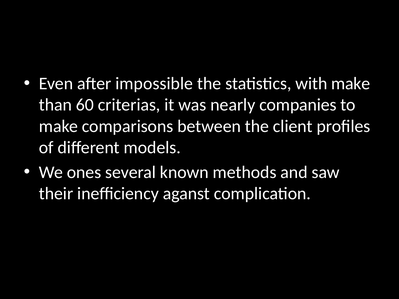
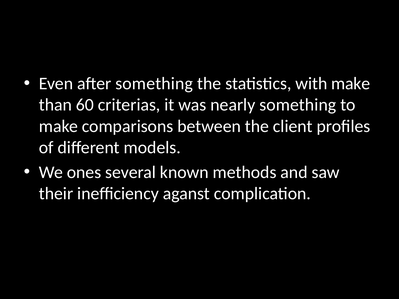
after impossible: impossible -> something
nearly companies: companies -> something
